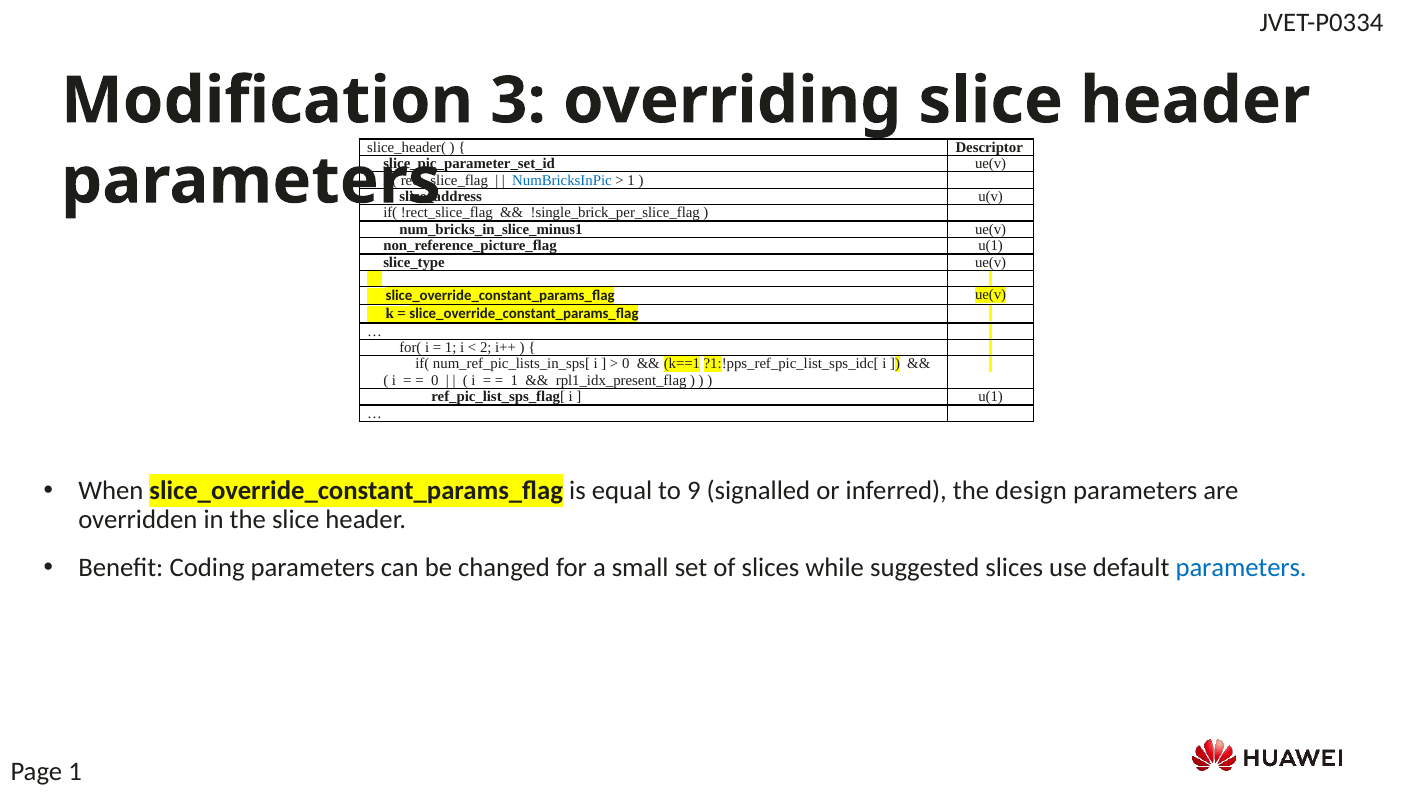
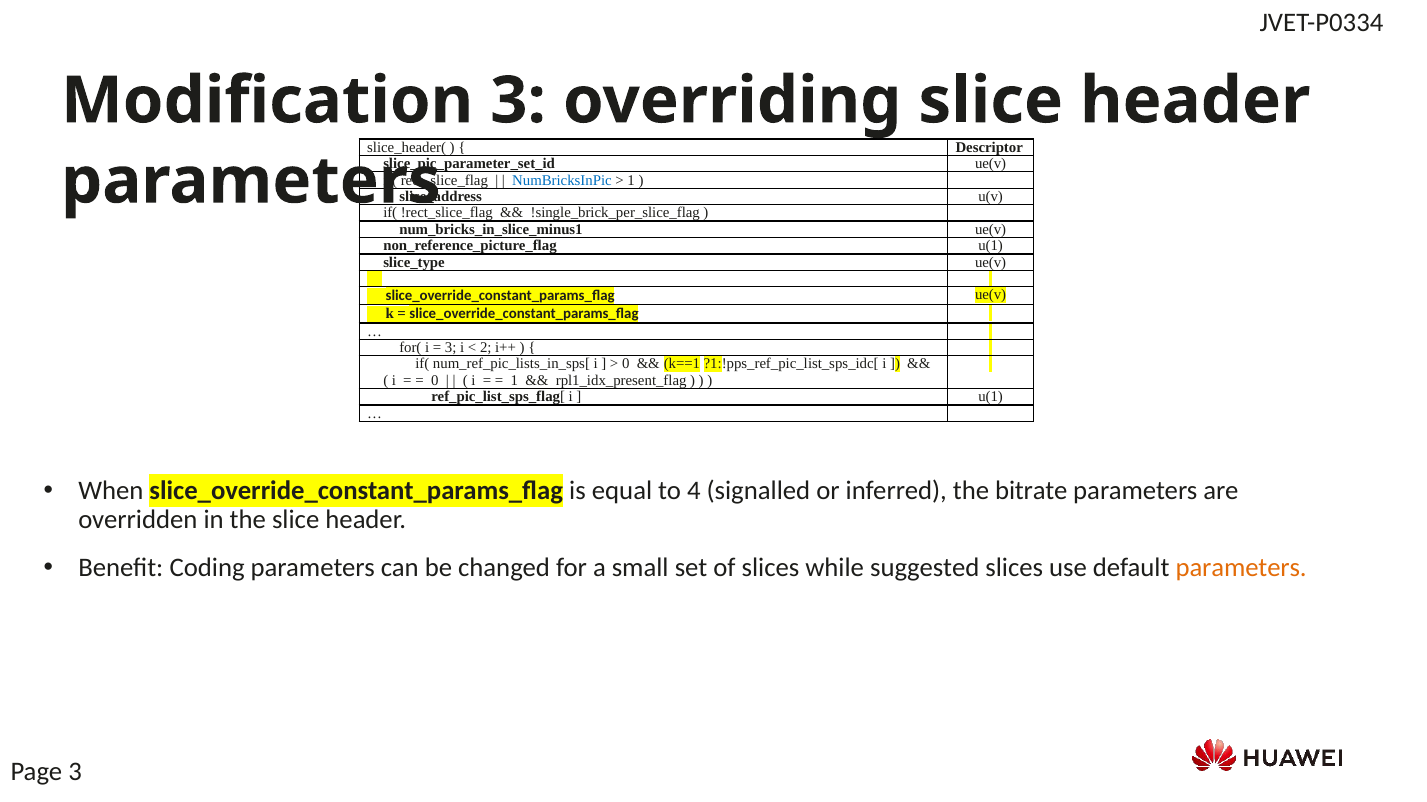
1 at (451, 348): 1 -> 3
9: 9 -> 4
design: design -> bitrate
parameters at (1241, 568) colour: blue -> orange
Page 1: 1 -> 3
